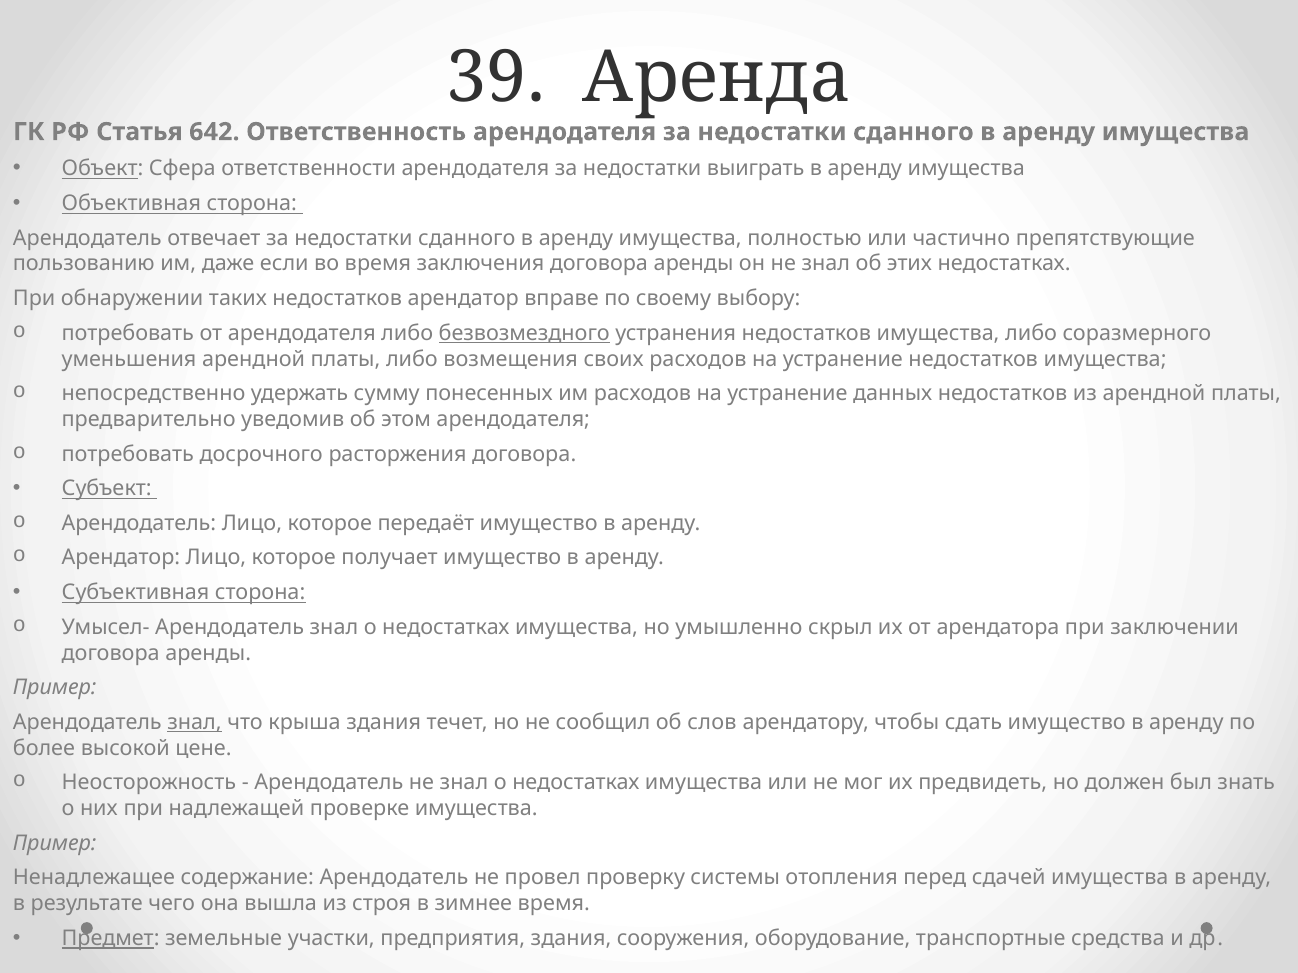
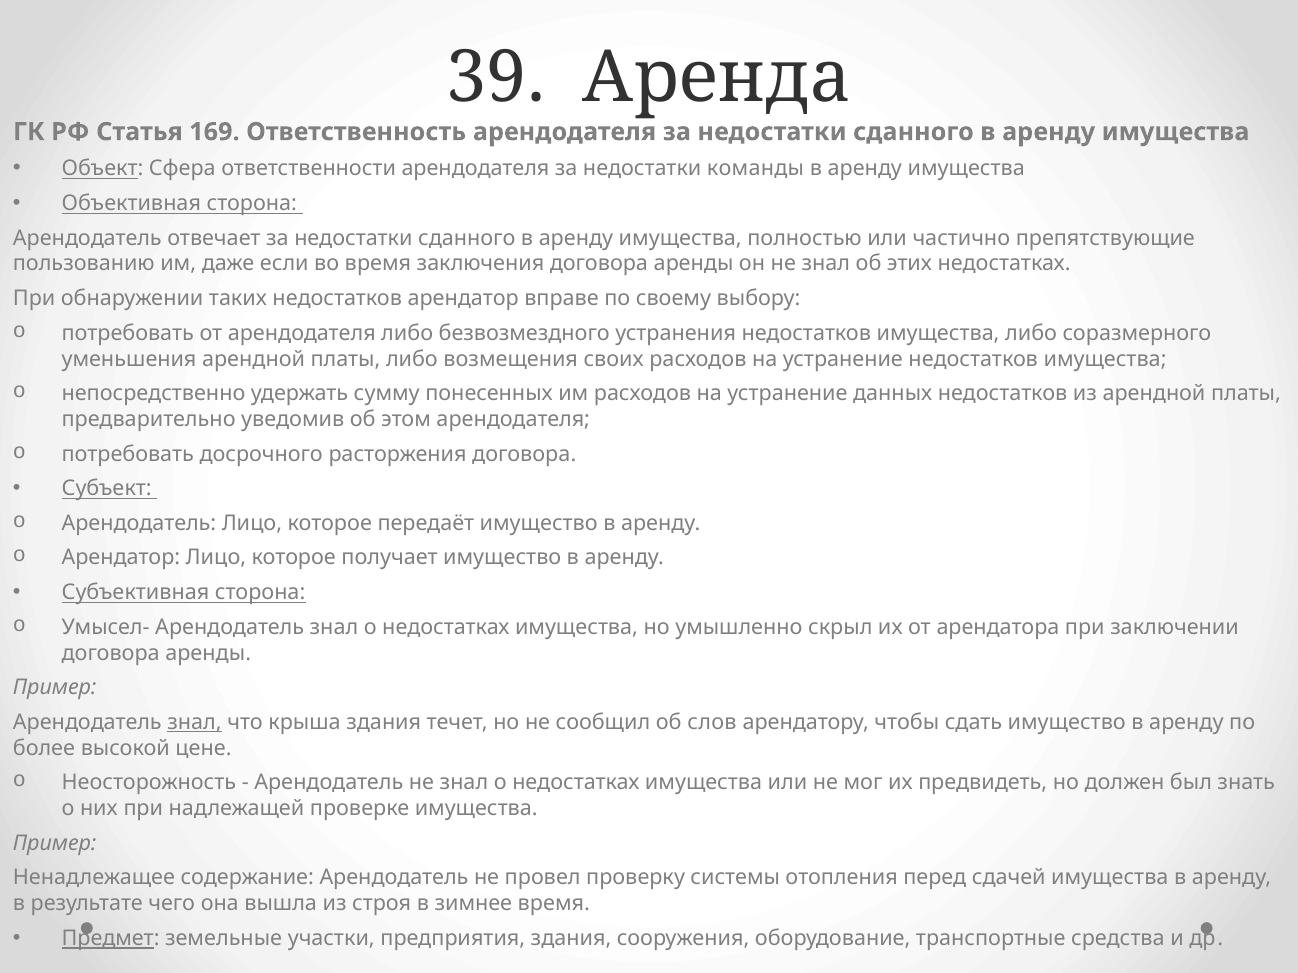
642: 642 -> 169
выиграть: выиграть -> команды
безвозмездного underline: present -> none
